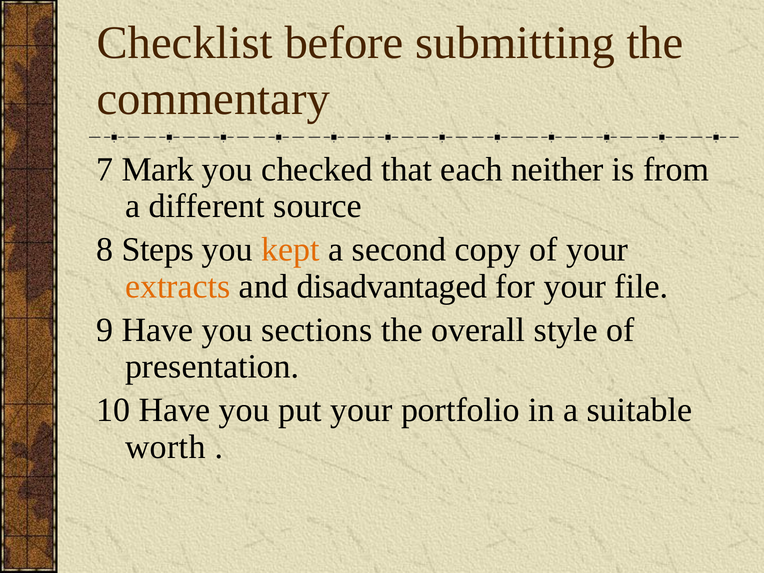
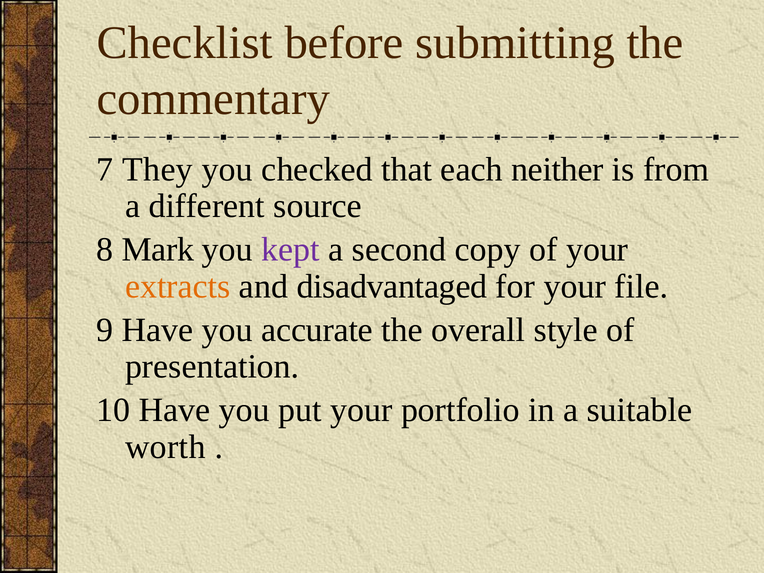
Mark: Mark -> They
Steps: Steps -> Mark
kept colour: orange -> purple
sections: sections -> accurate
